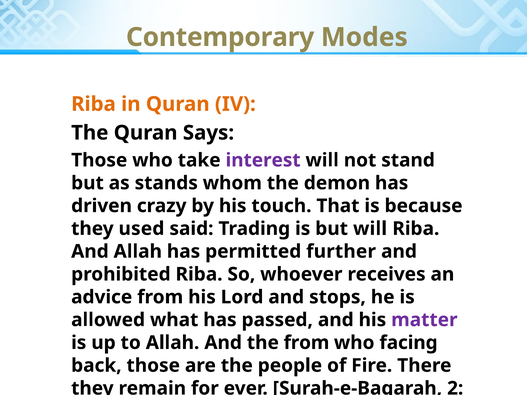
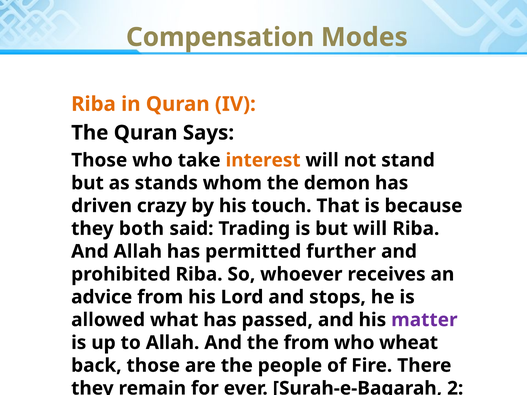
Contemporary: Contemporary -> Compensation
interest colour: purple -> orange
used: used -> both
facing: facing -> wheat
